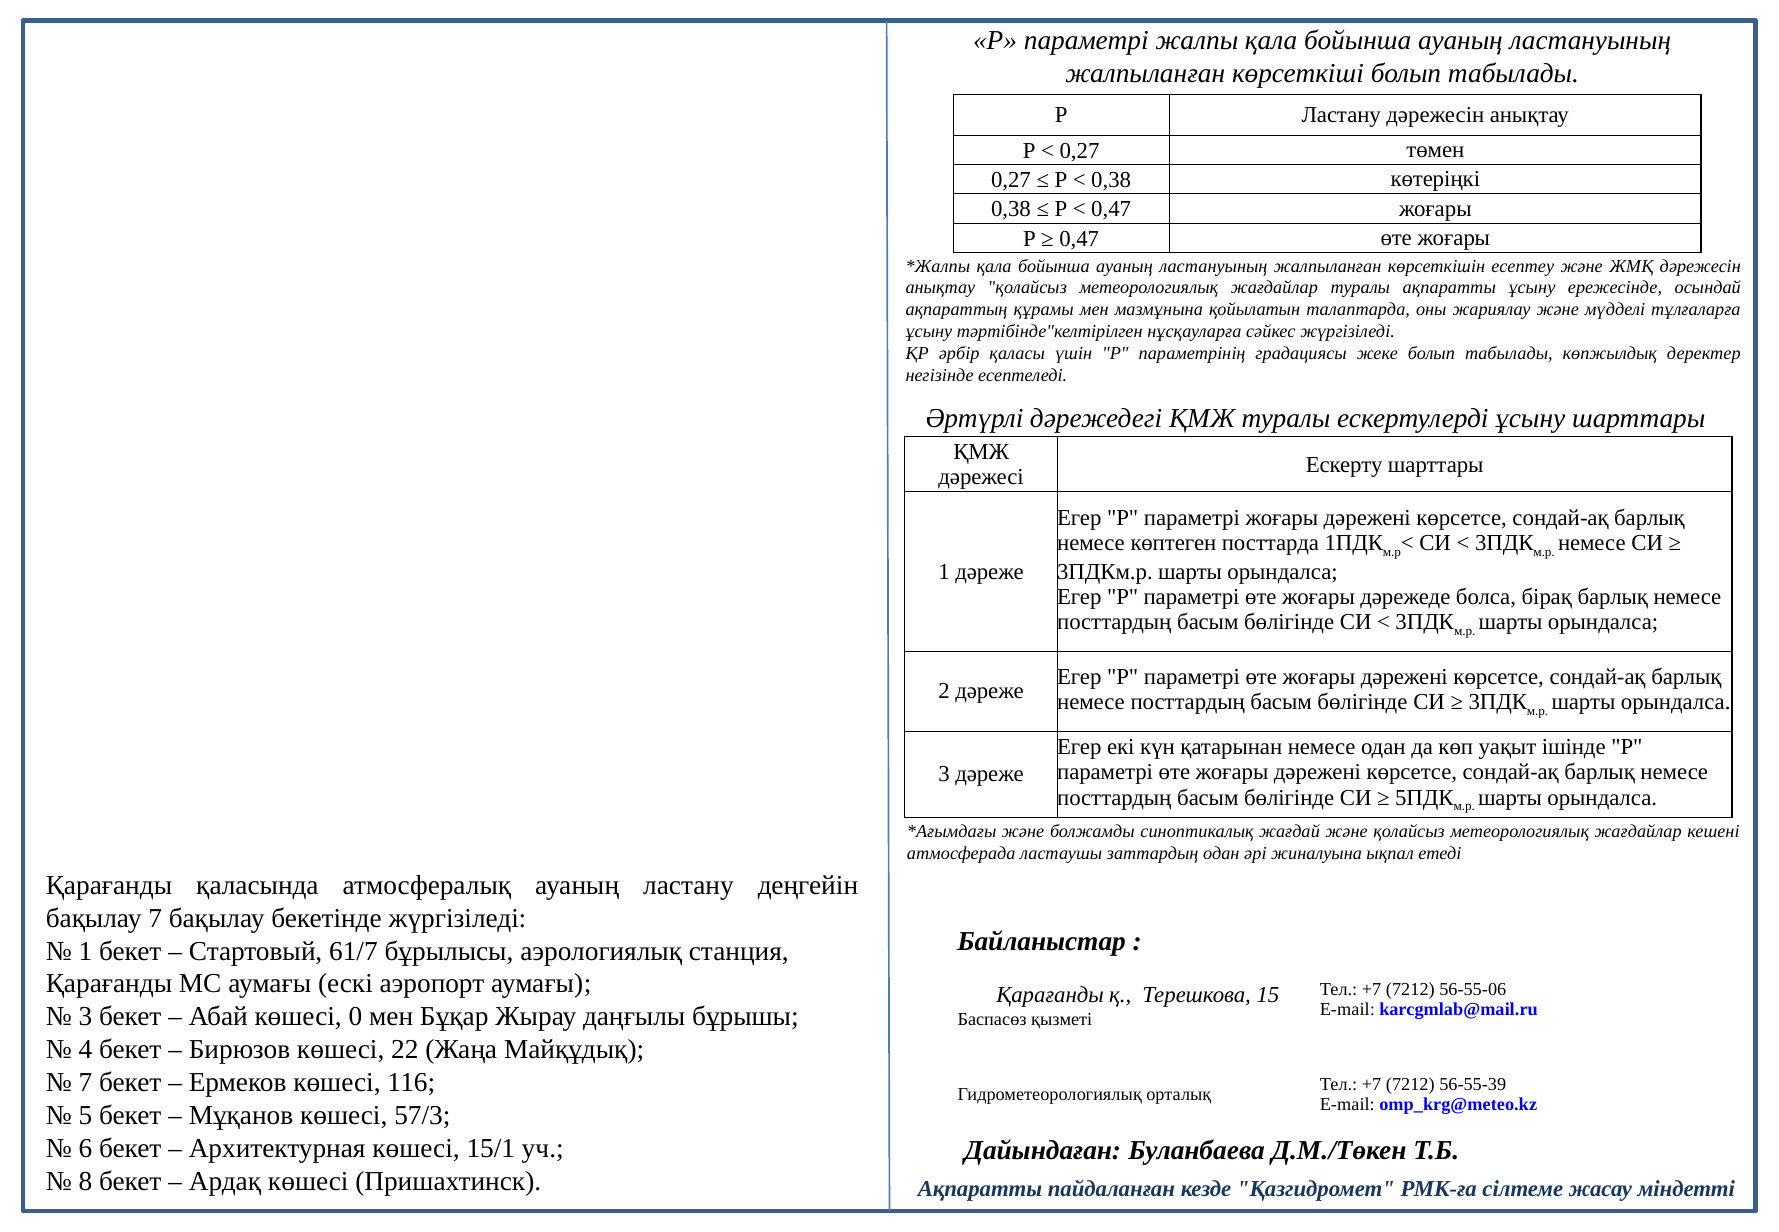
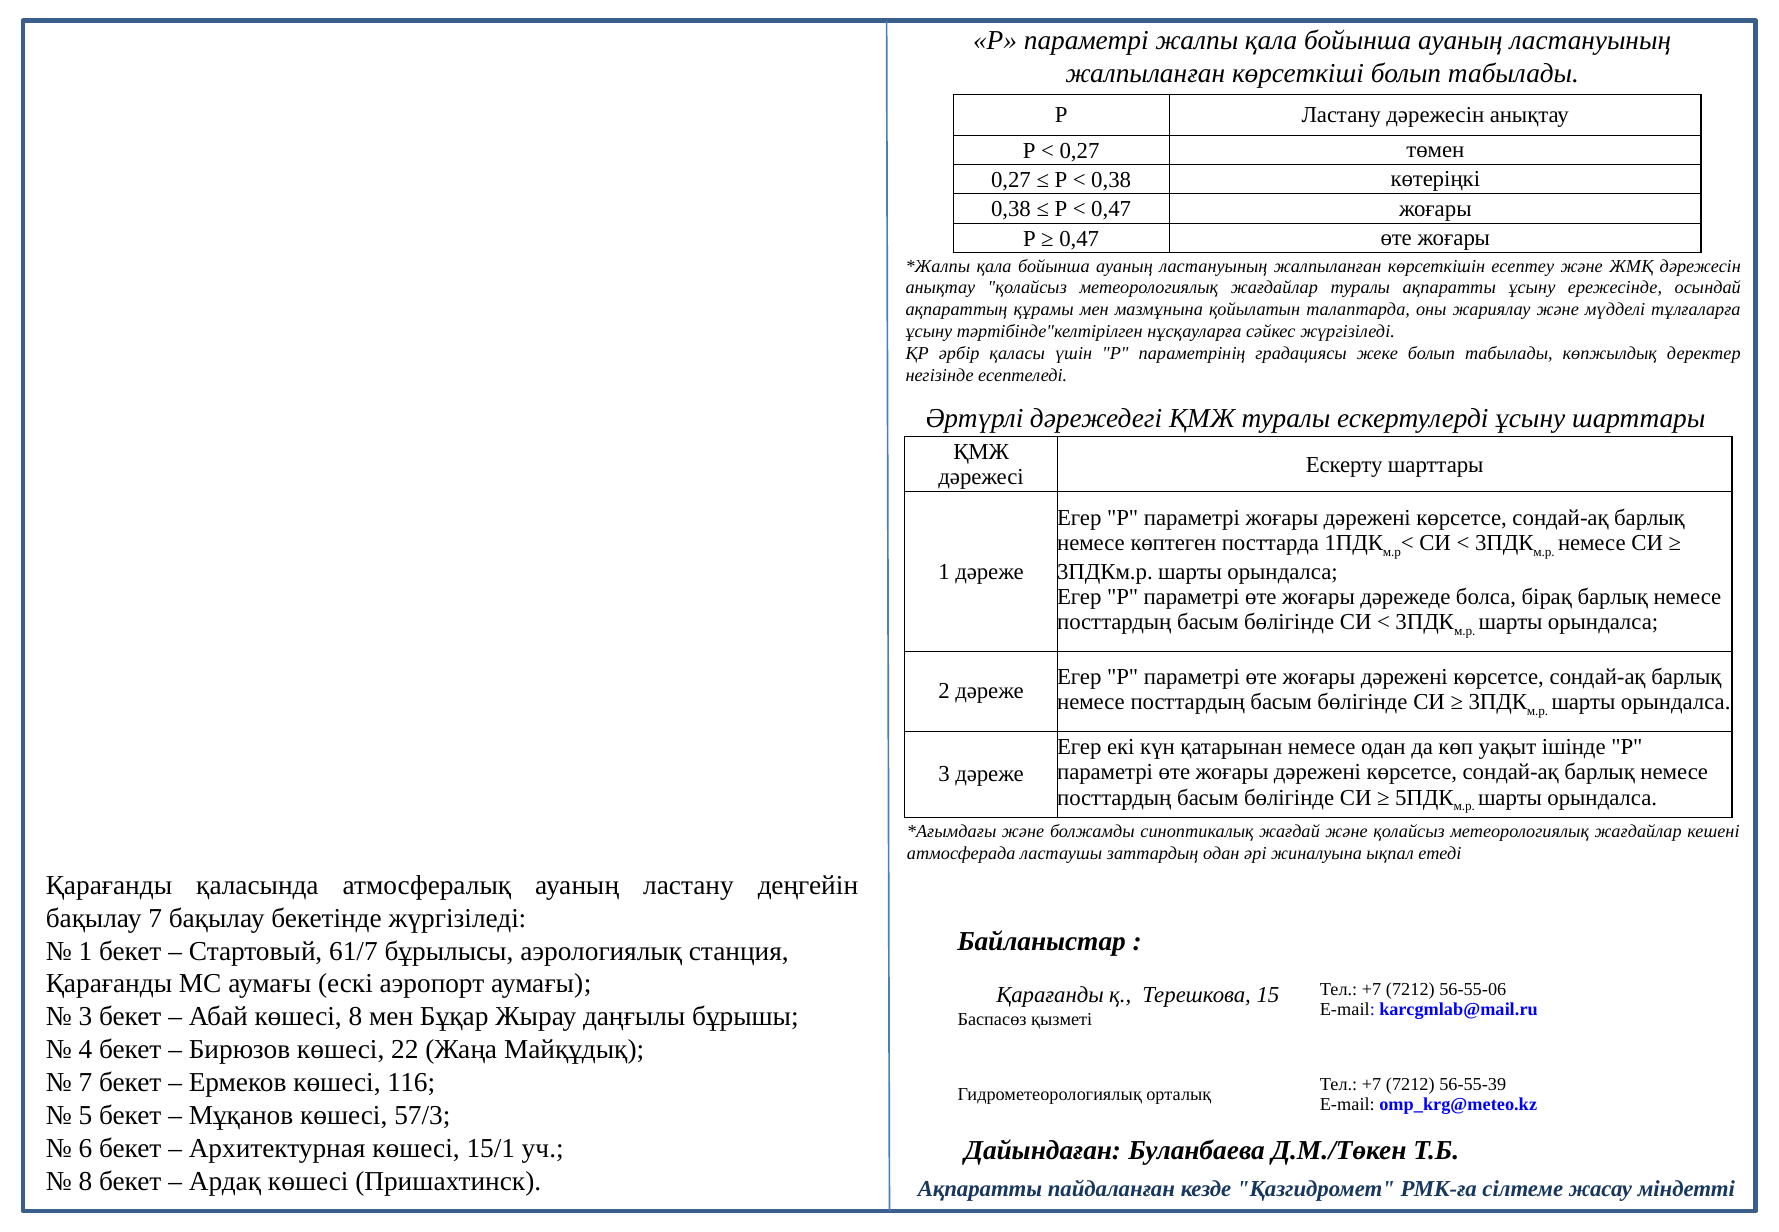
көшесі 0: 0 -> 8
